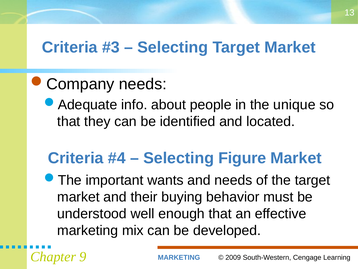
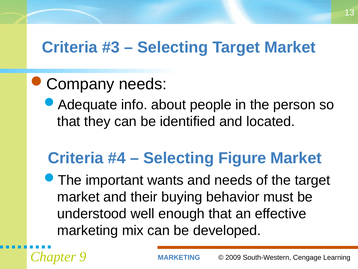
unique: unique -> person
